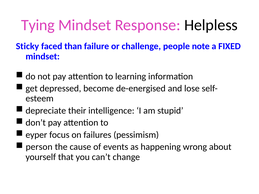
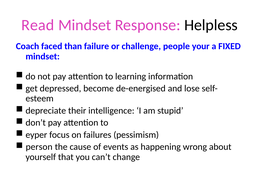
Tying: Tying -> Read
Sticky: Sticky -> Coach
note: note -> your
